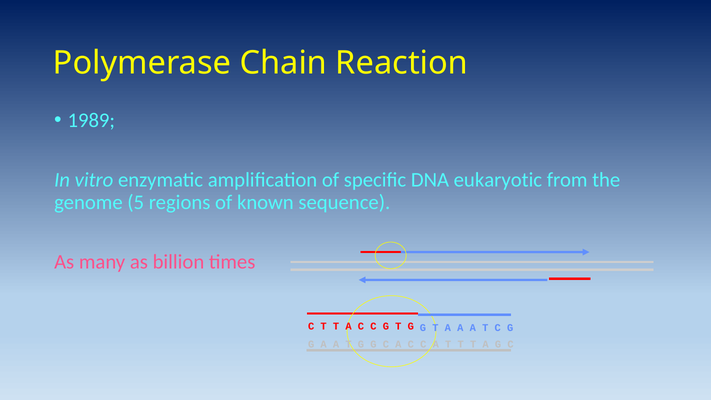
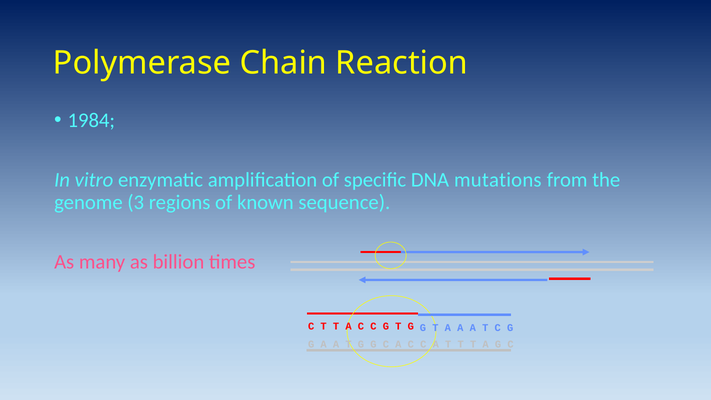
1989: 1989 -> 1984
eukaryotic: eukaryotic -> mutations
5: 5 -> 3
